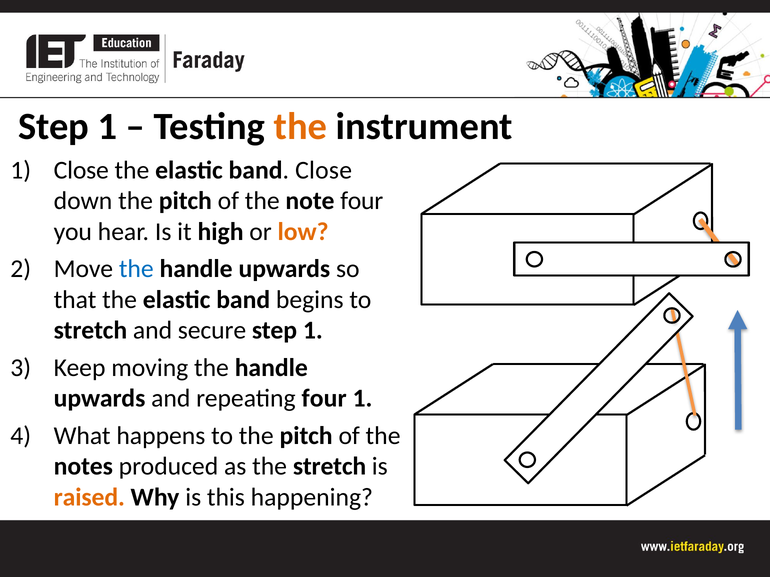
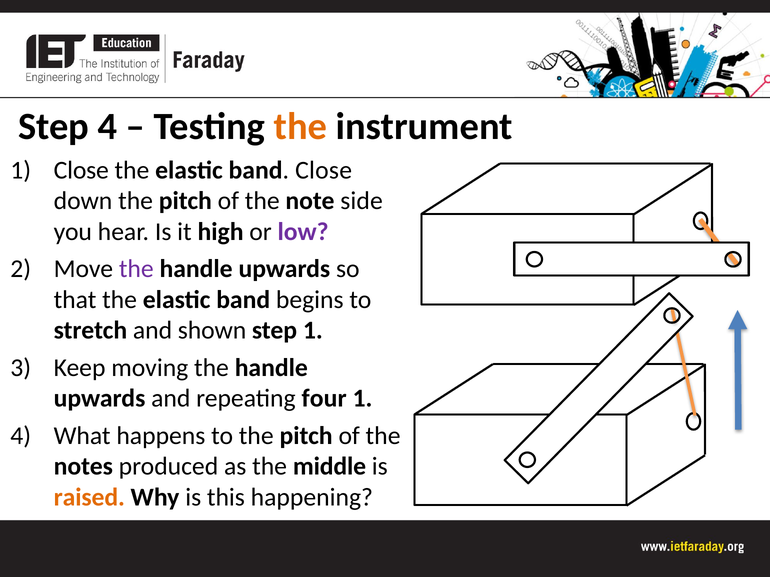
1 at (107, 127): 1 -> 4
note four: four -> side
low colour: orange -> purple
the at (136, 269) colour: blue -> purple
secure: secure -> shown
the stretch: stretch -> middle
